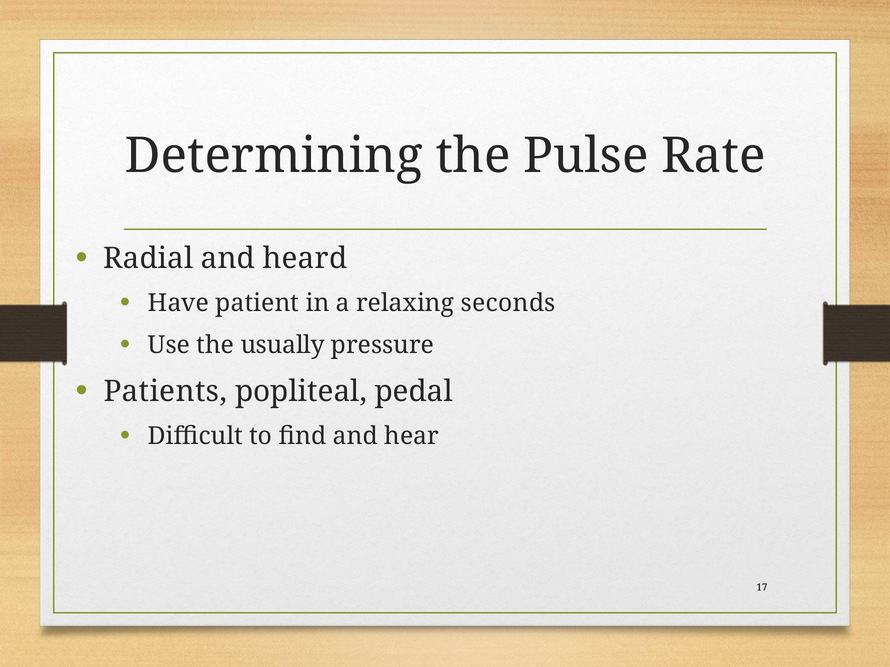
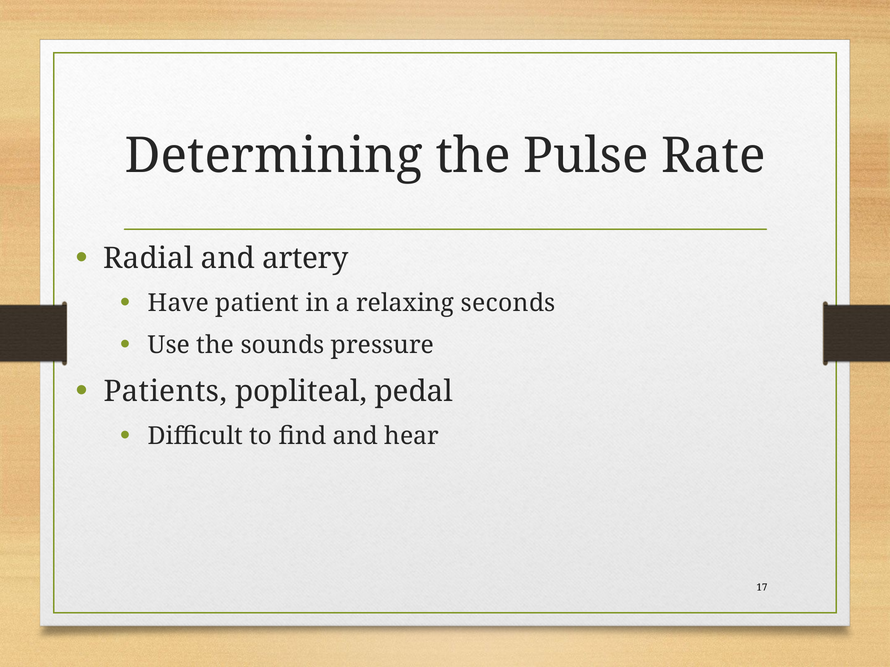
heard: heard -> artery
usually: usually -> sounds
